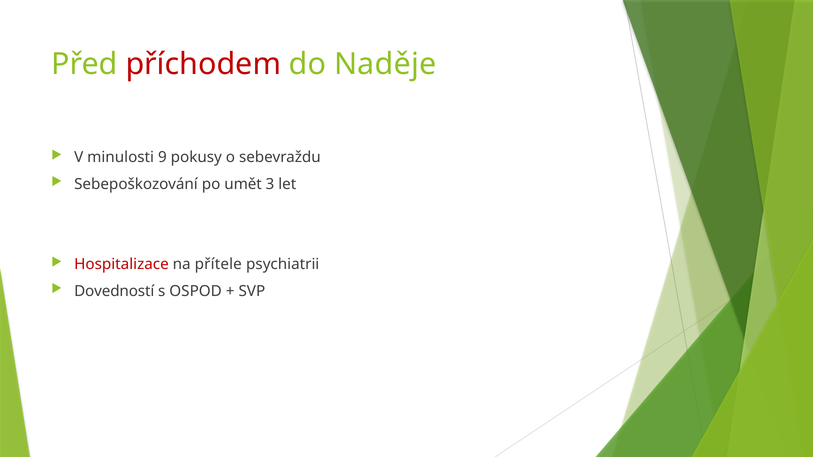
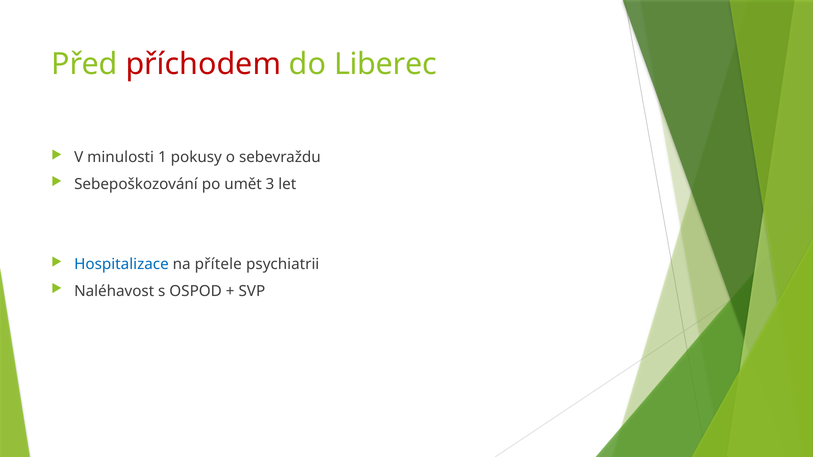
Naděje: Naděje -> Liberec
9: 9 -> 1
Hospitalizace colour: red -> blue
Dovedností: Dovedností -> Naléhavost
